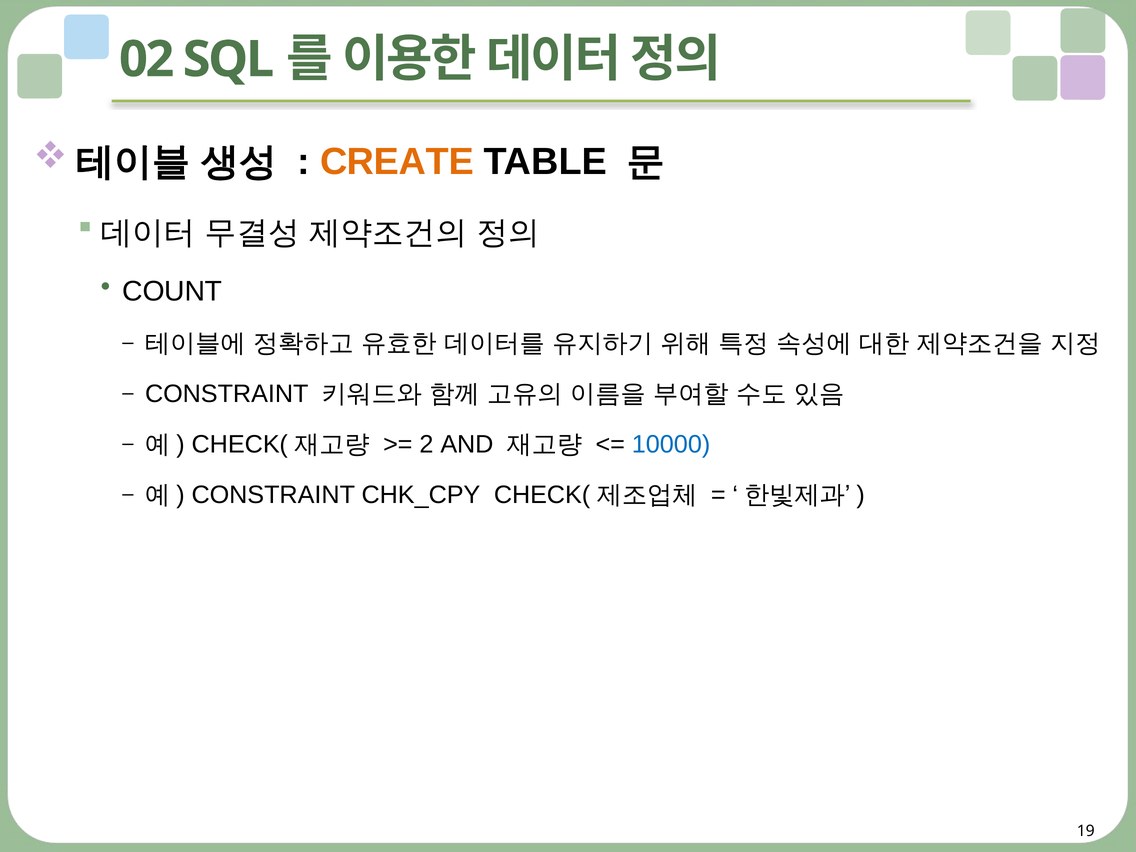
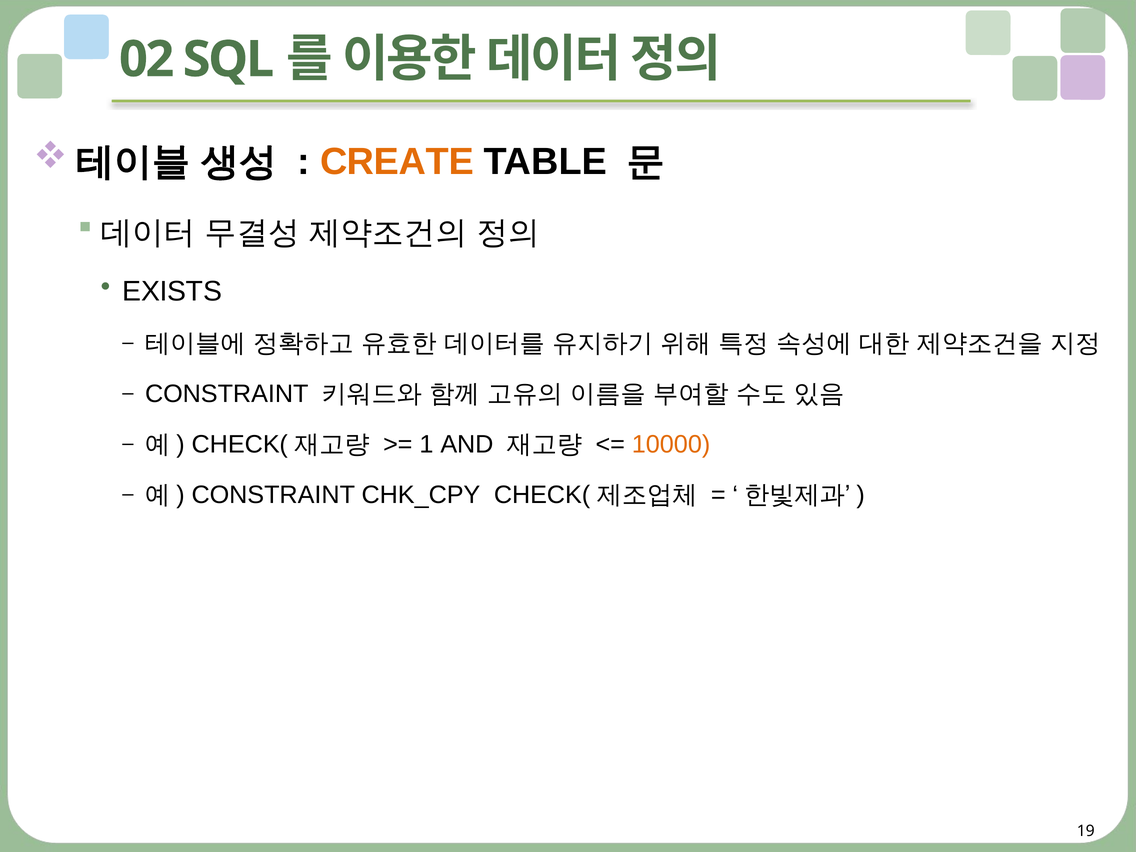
COUNT: COUNT -> EXISTS
2: 2 -> 1
10000 colour: blue -> orange
